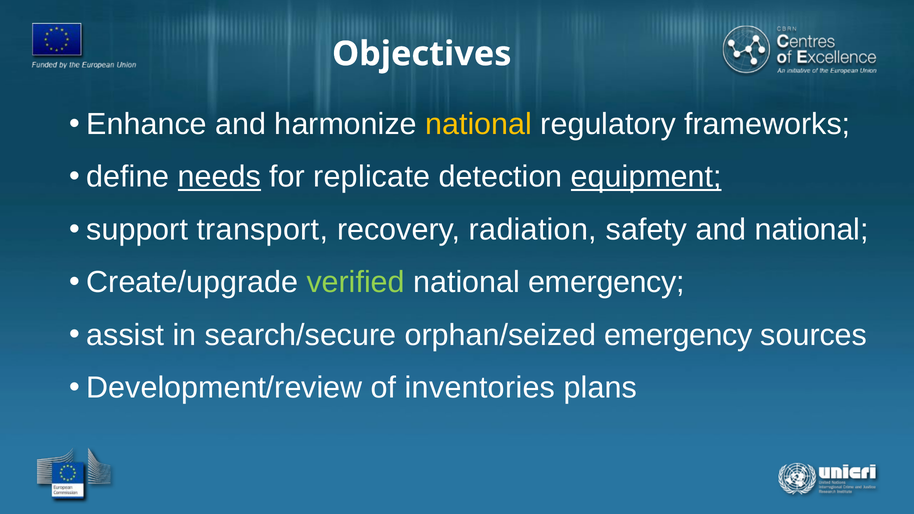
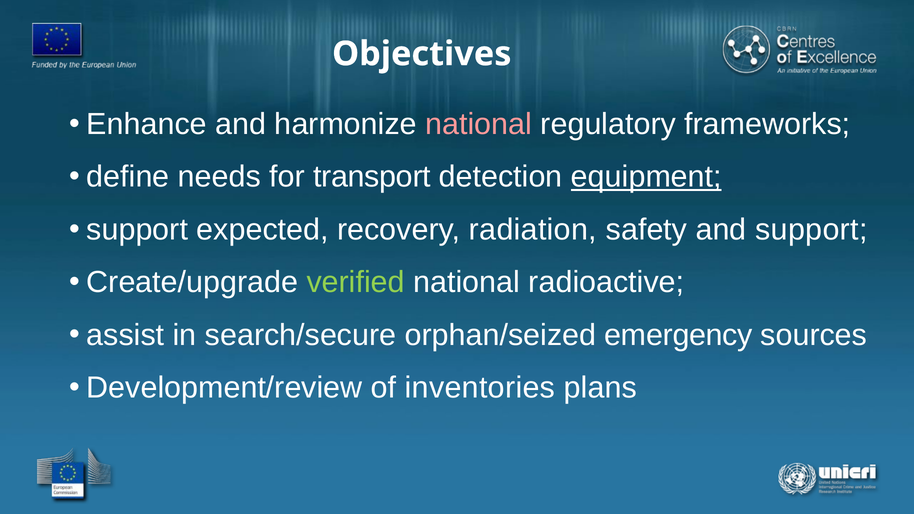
national at (479, 124) colour: yellow -> pink
needs underline: present -> none
replicate: replicate -> transport
transport: transport -> expected
and national: national -> support
national emergency: emergency -> radioactive
